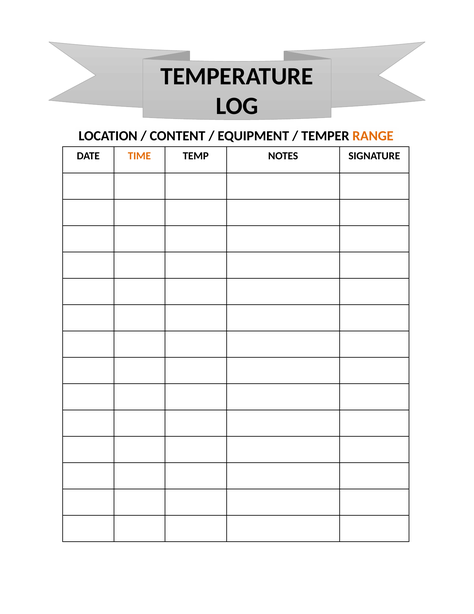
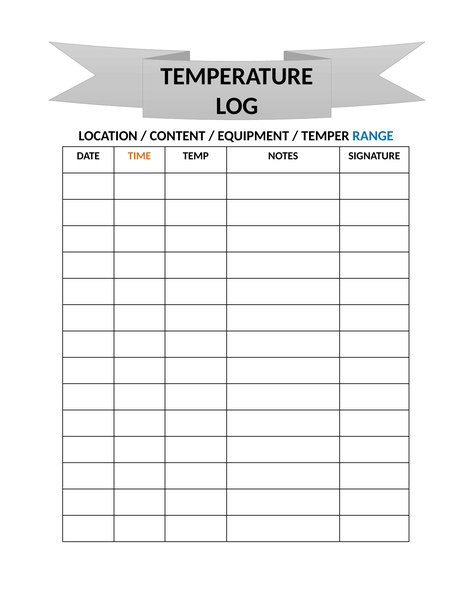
RANGE colour: orange -> blue
